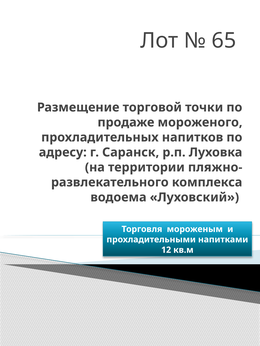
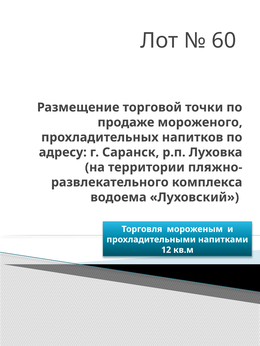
65: 65 -> 60
